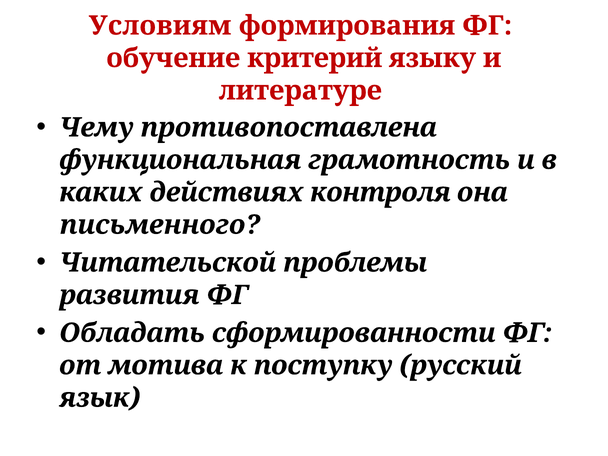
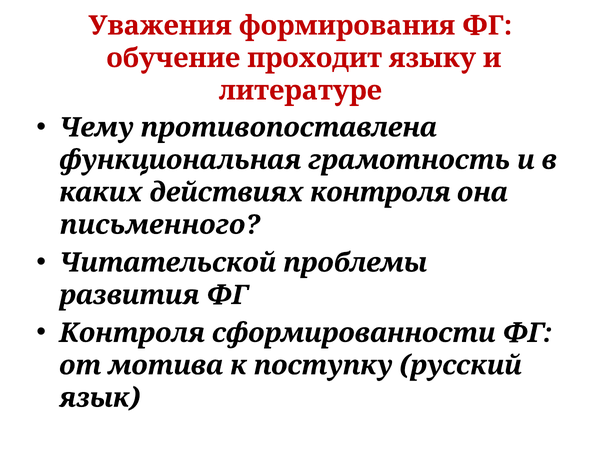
Условиям: Условиям -> Уважения
критерий: критерий -> проходит
Обладать at (132, 333): Обладать -> Контроля
